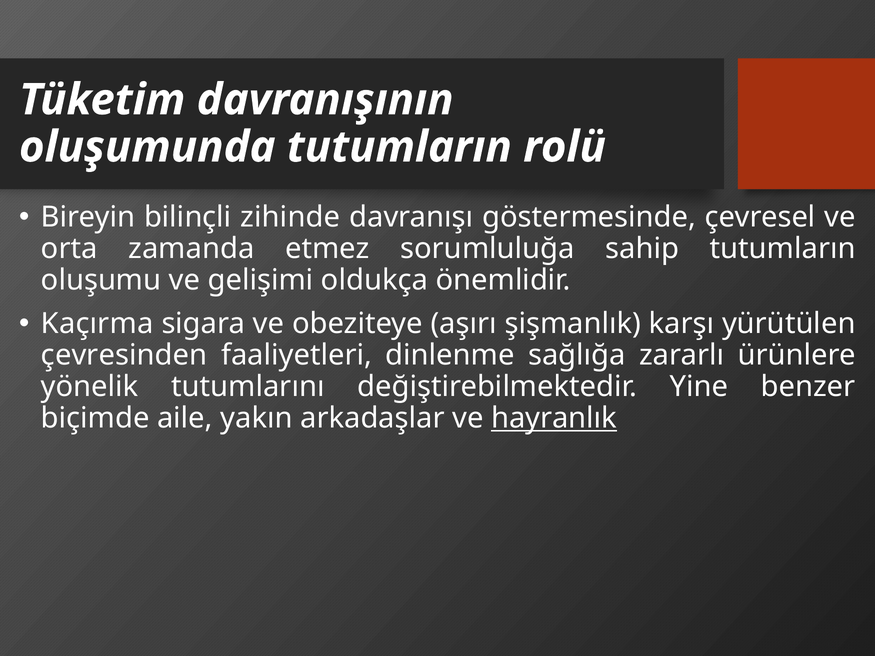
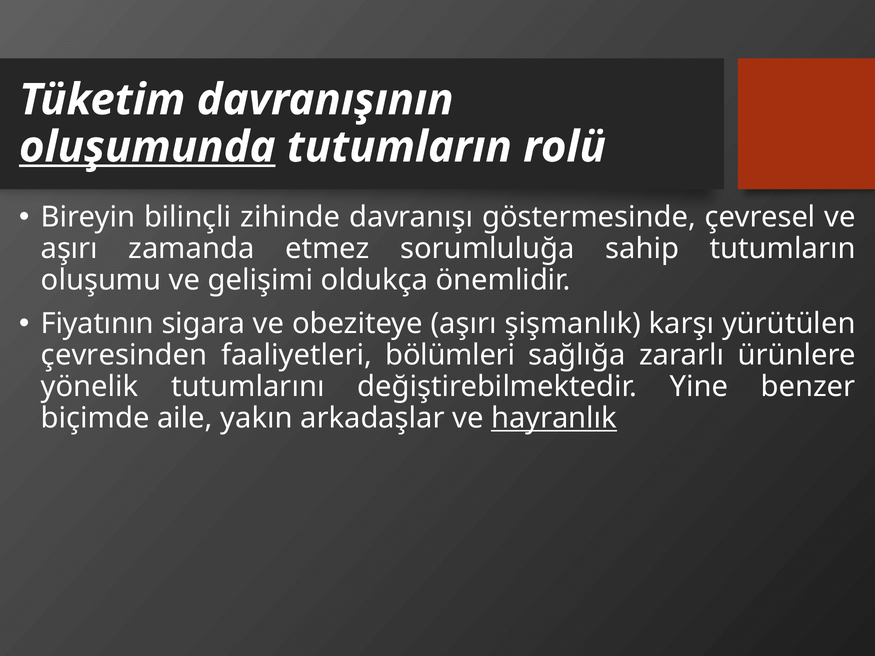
oluşumunda underline: none -> present
orta at (69, 249): orta -> aşırı
Kaçırma: Kaçırma -> Fiyatının
dinlenme: dinlenme -> bölümleri
